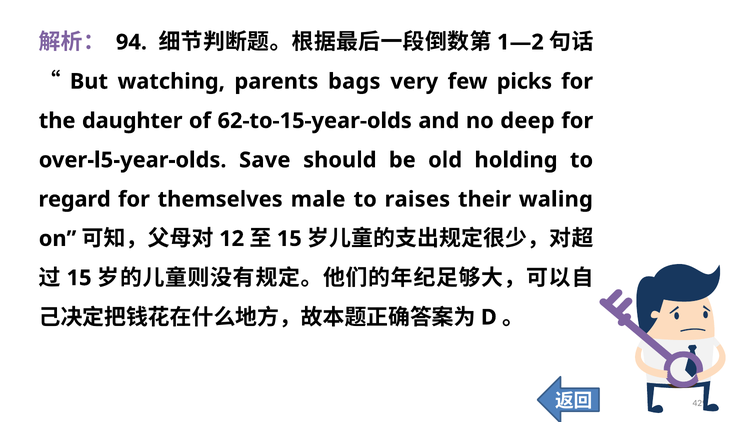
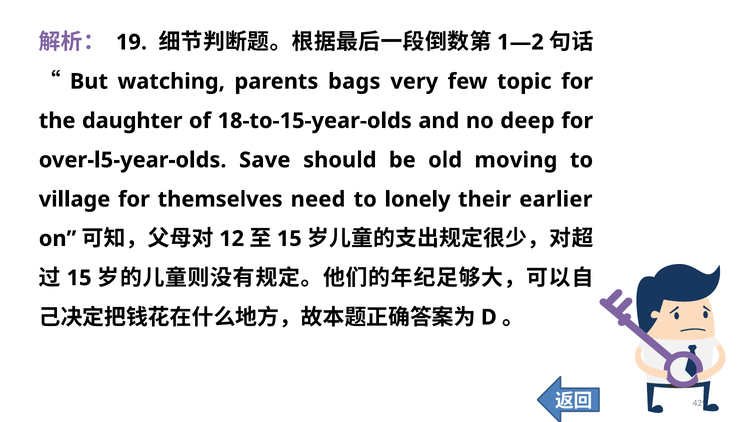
94: 94 -> 19
picks: picks -> topic
62-to-15-year-olds: 62-to-15-year-olds -> 18-to-15-year-olds
holding: holding -> moving
regard: regard -> village
male: male -> need
raises: raises -> lonely
waling: waling -> earlier
